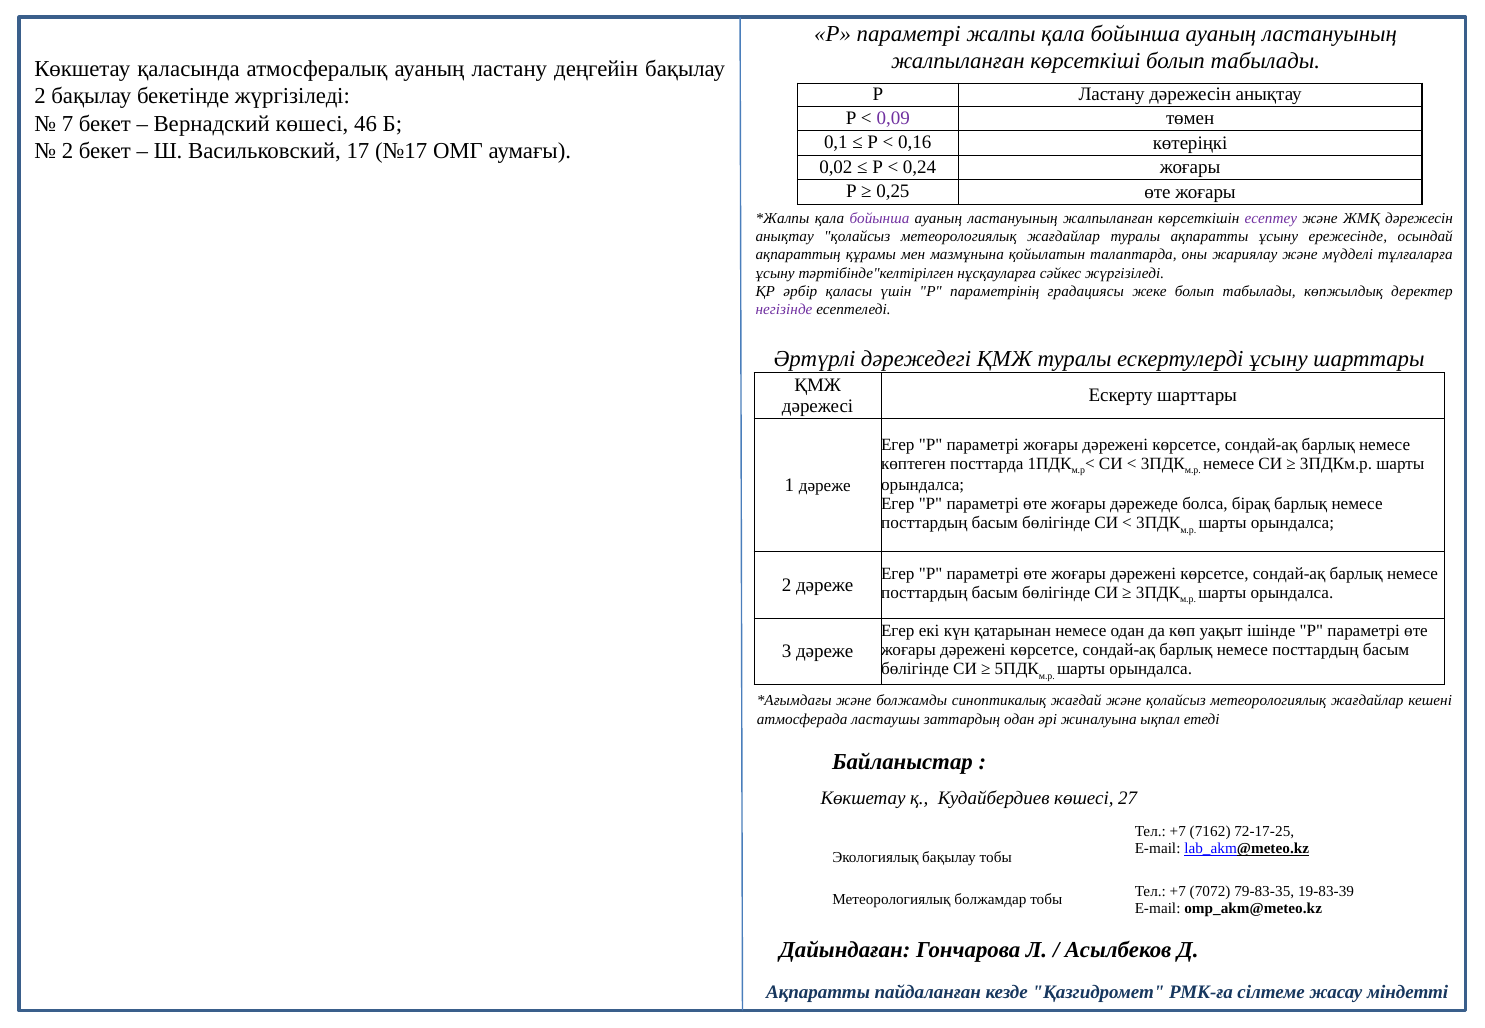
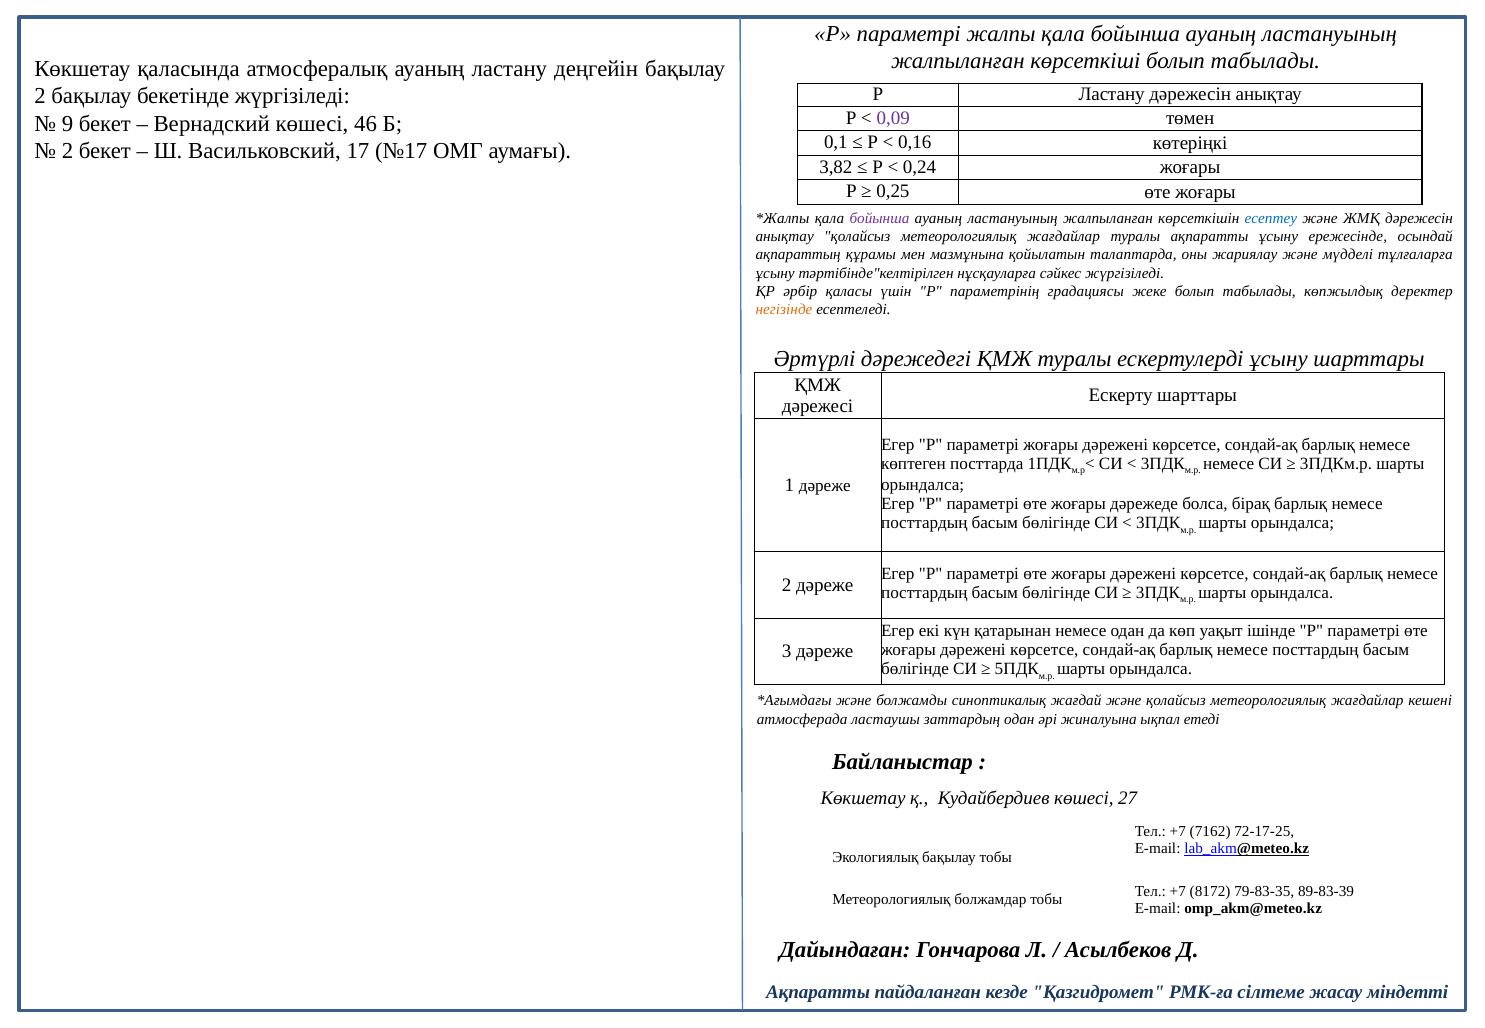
7: 7 -> 9
0,02: 0,02 -> 3,82
есептеу colour: purple -> blue
негізінде colour: purple -> orange
7072: 7072 -> 8172
19-83-39: 19-83-39 -> 89-83-39
